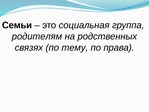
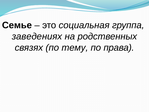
Семьи: Семьи -> Семье
родителям: родителям -> заведениях
